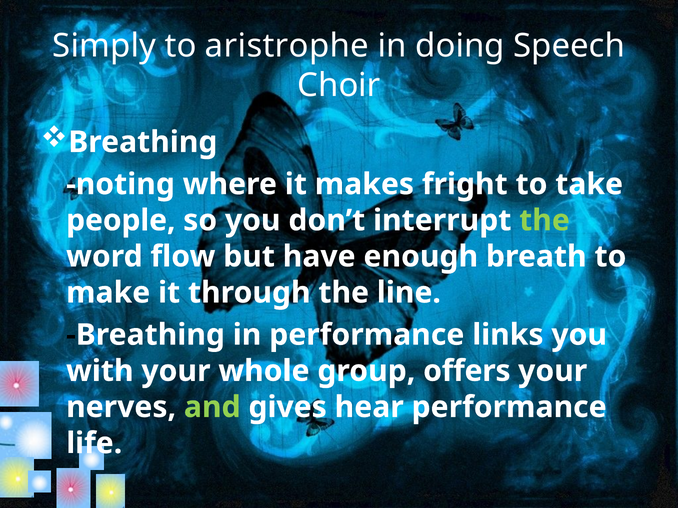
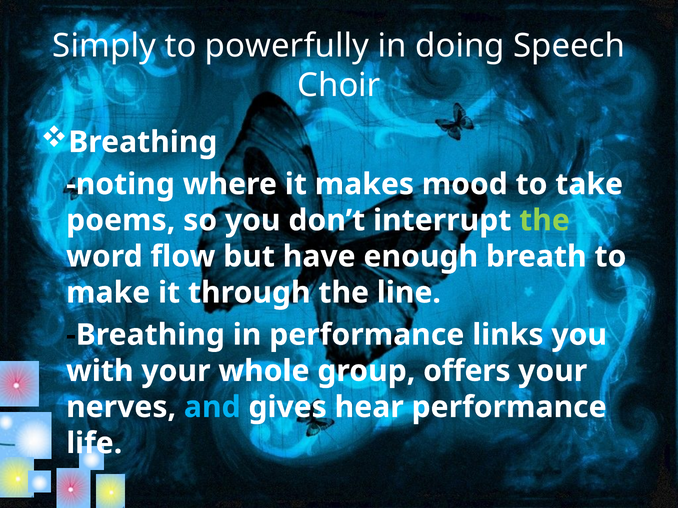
aristrophe: aristrophe -> powerfully
fright: fright -> mood
people: people -> poems
and colour: light green -> light blue
